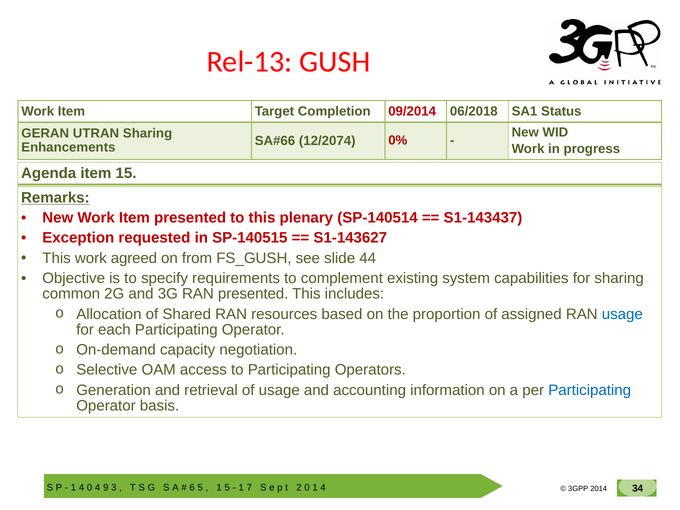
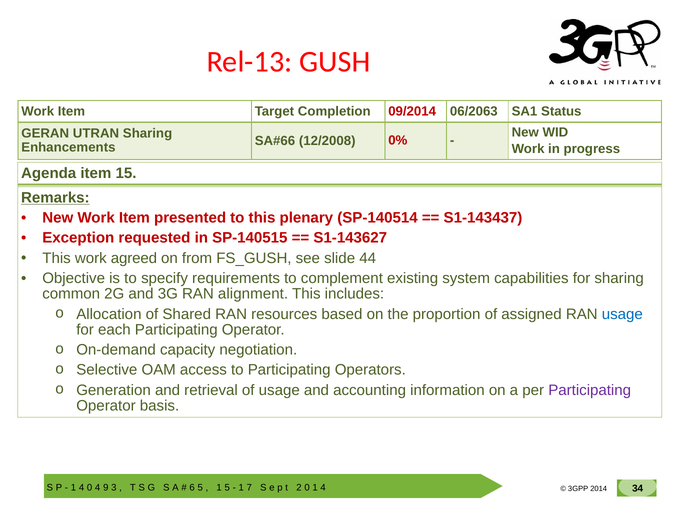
06/2018: 06/2018 -> 06/2063
12/2074: 12/2074 -> 12/2008
RAN presented: presented -> alignment
Participating at (590, 390) colour: blue -> purple
